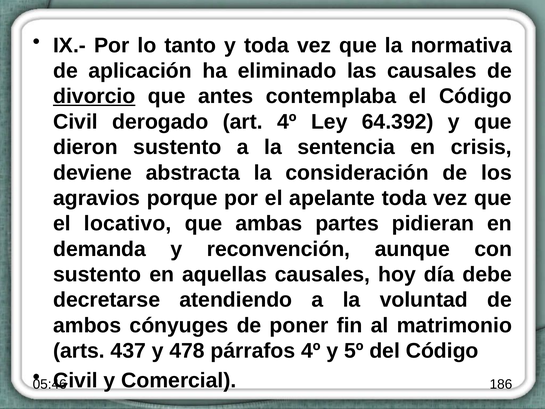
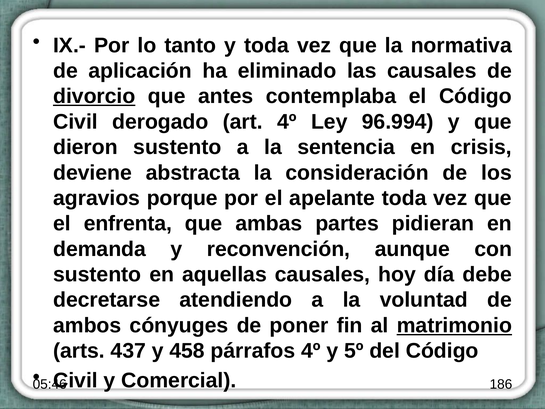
64.392: 64.392 -> 96.994
locativo: locativo -> enfrenta
matrimonio underline: none -> present
478: 478 -> 458
